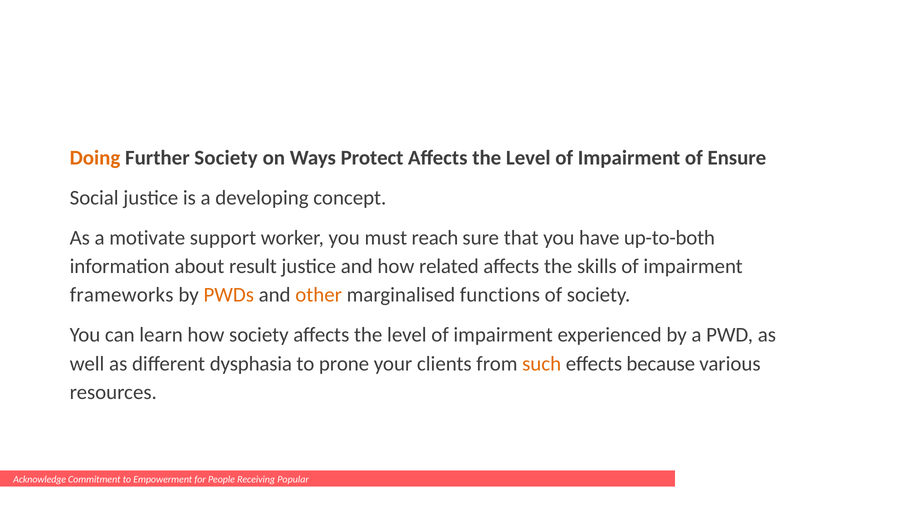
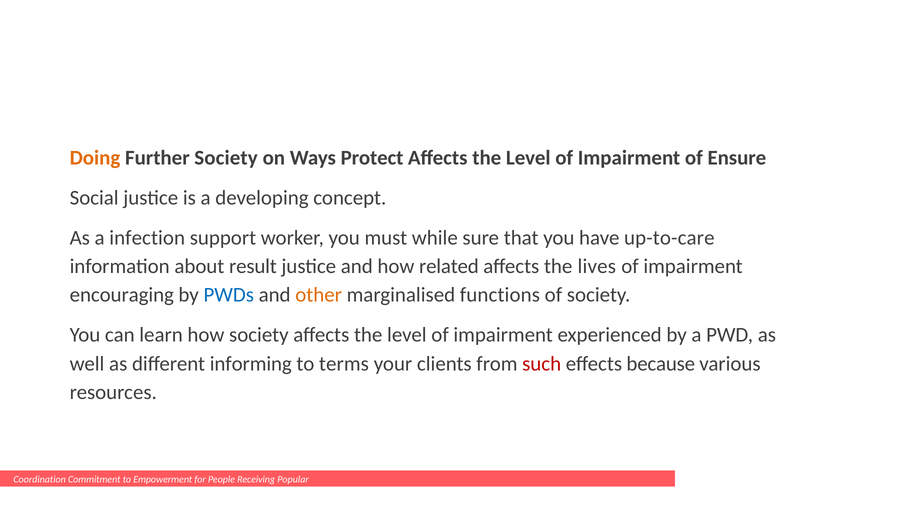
motivate: motivate -> infection
reach: reach -> while
up-to-both: up-to-both -> up-to-care
skills: skills -> lives
frameworks: frameworks -> encouraging
PWDs colour: orange -> blue
dysphasia: dysphasia -> informing
prone: prone -> terms
such colour: orange -> red
Acknowledge: Acknowledge -> Coordination
